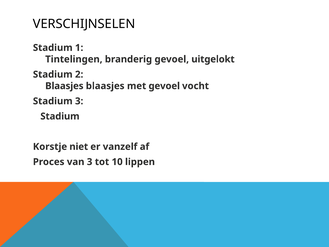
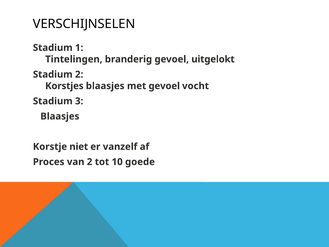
Blaasjes at (64, 86): Blaasjes -> Korstjes
Stadium at (60, 116): Stadium -> Blaasjes
van 3: 3 -> 2
lippen: lippen -> goede
